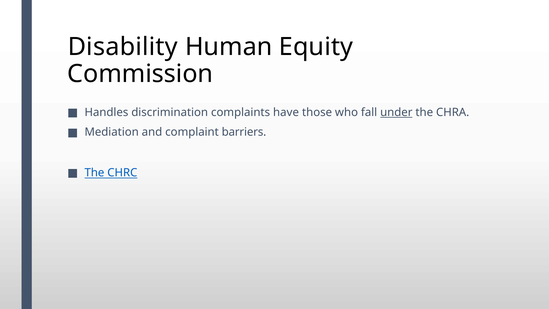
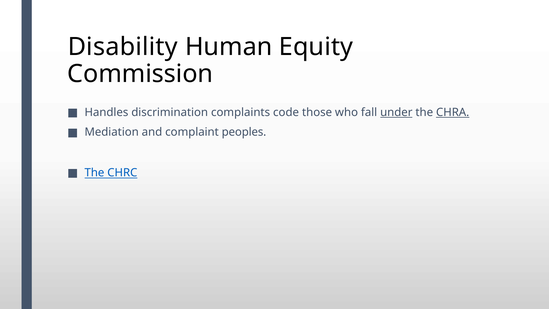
have: have -> code
CHRA underline: none -> present
barriers: barriers -> peoples
